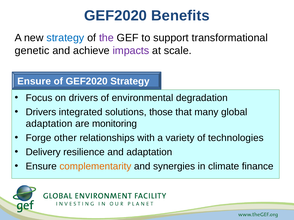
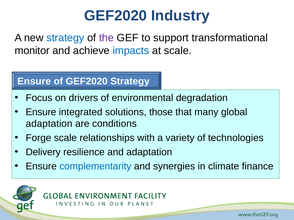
Benefits: Benefits -> Industry
genetic: genetic -> monitor
impacts colour: purple -> blue
Drivers at (41, 112): Drivers -> Ensure
monitoring: monitoring -> conditions
Forge other: other -> scale
complementarity colour: orange -> blue
